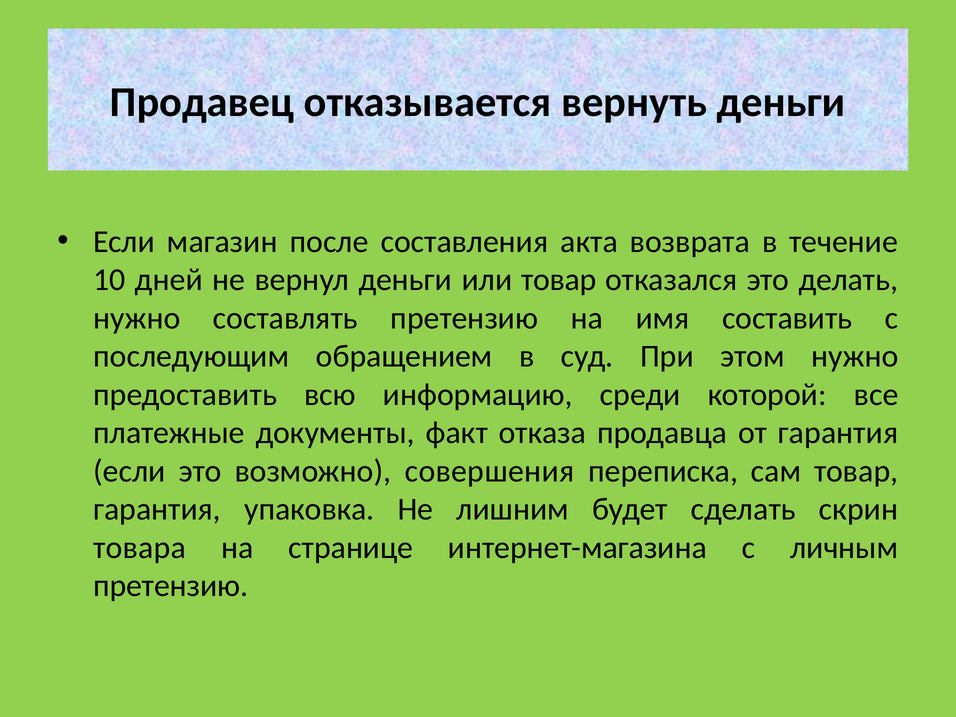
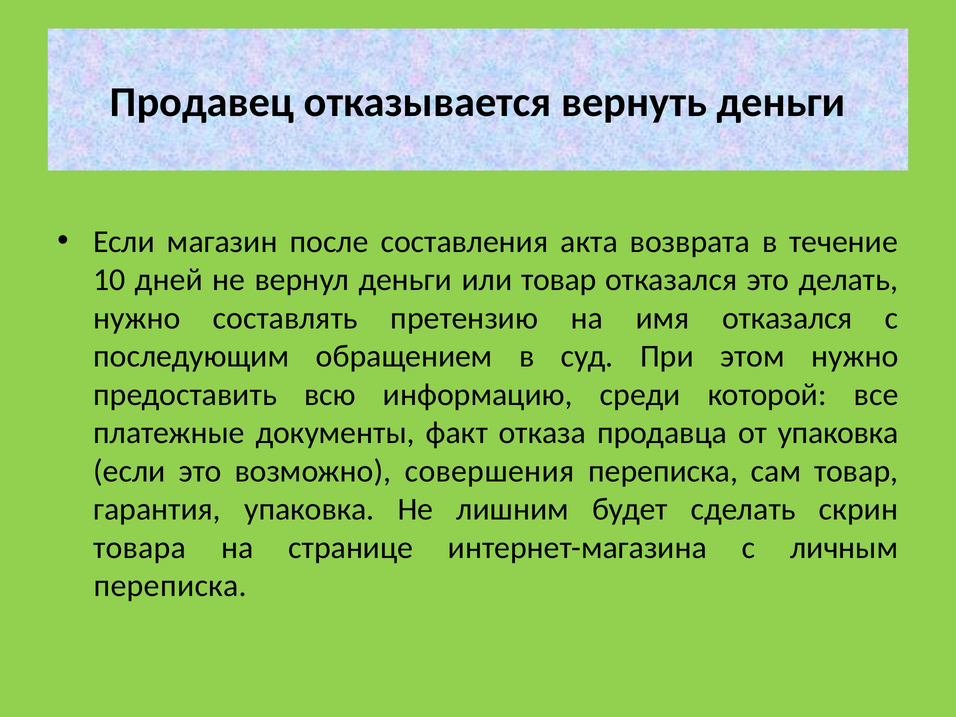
имя составить: составить -> отказался
от гарантия: гарантия -> упаковка
претензию at (171, 586): претензию -> переписка
